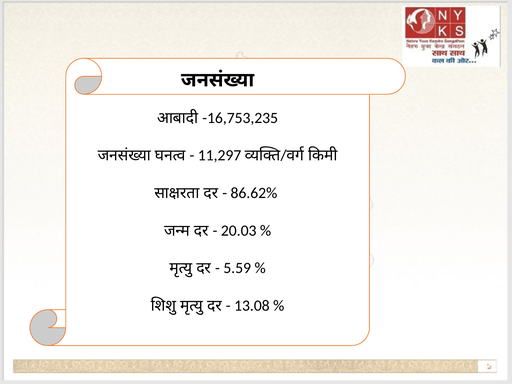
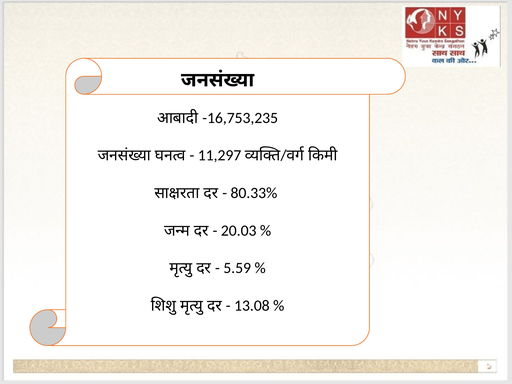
86.62%: 86.62% -> 80.33%
